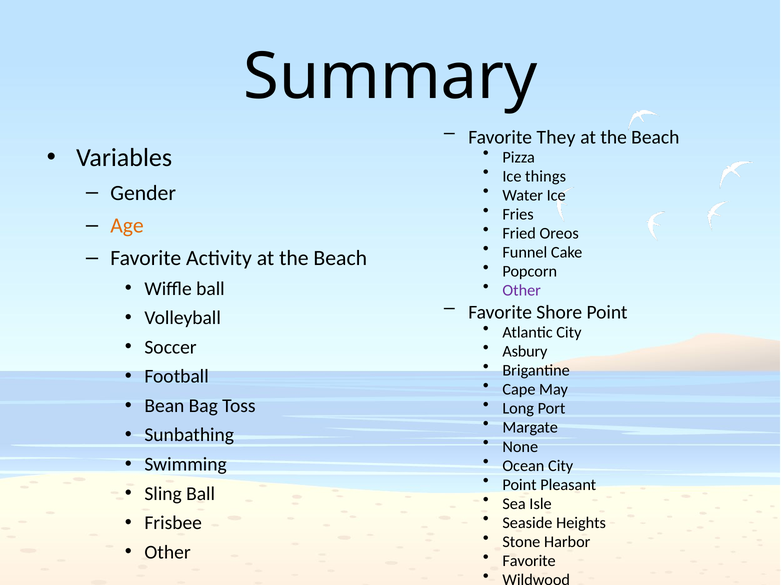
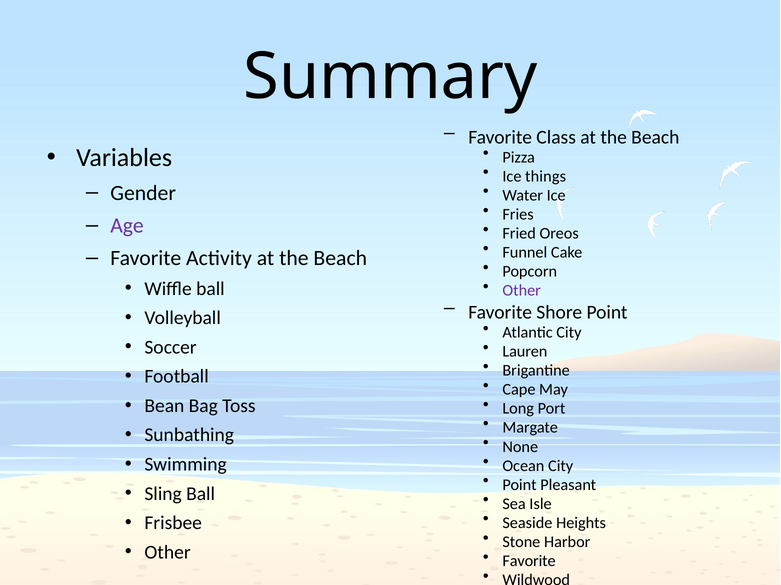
They: They -> Class
Age colour: orange -> purple
Asbury: Asbury -> Lauren
